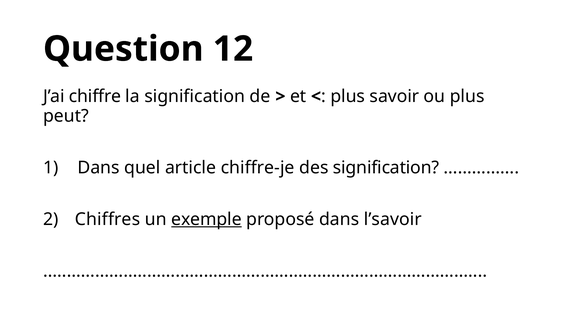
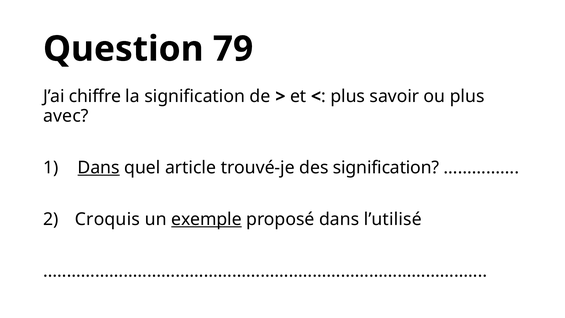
12: 12 -> 79
peut: peut -> avec
Dans at (99, 168) underline: none -> present
chiffre-je: chiffre-je -> trouvé-je
Chiffres: Chiffres -> Croquis
l’savoir: l’savoir -> l’utilisé
